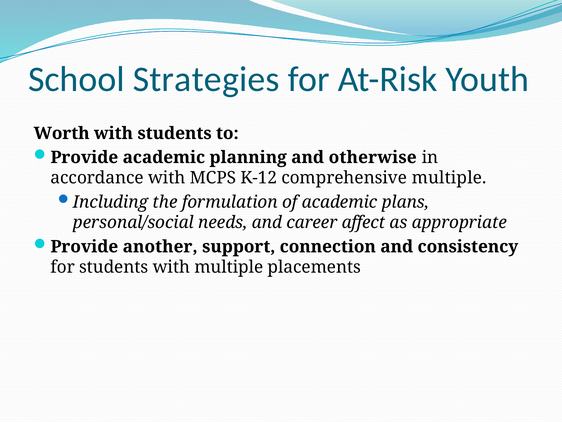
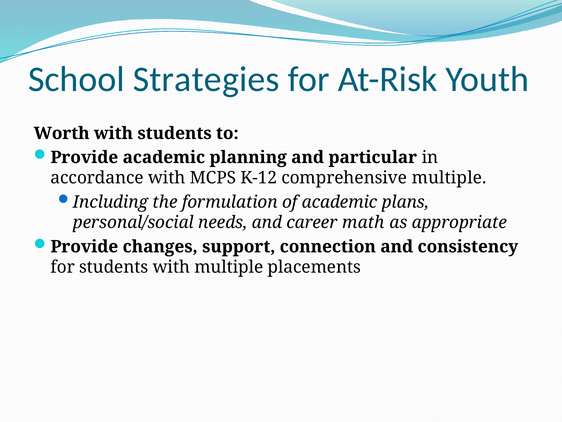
otherwise: otherwise -> particular
affect: affect -> math
another: another -> changes
